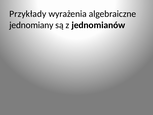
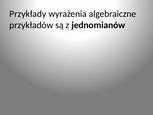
jednomiany: jednomiany -> przykładów
